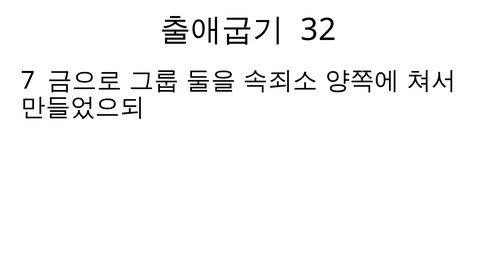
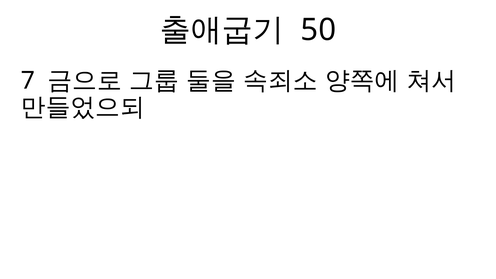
32: 32 -> 50
